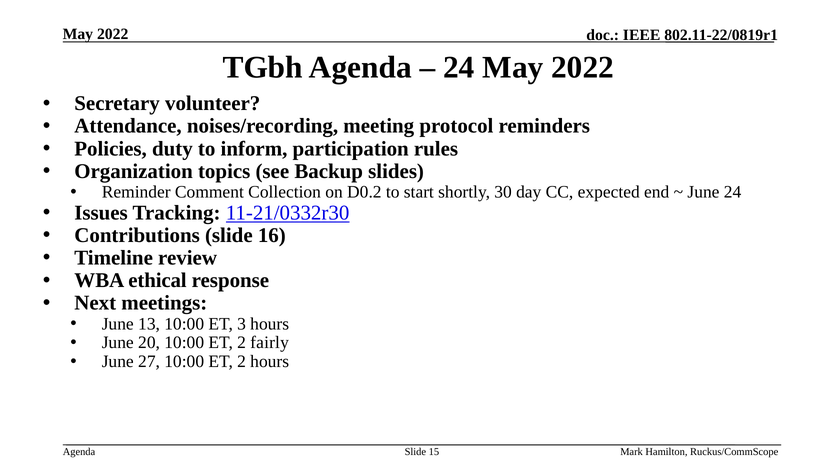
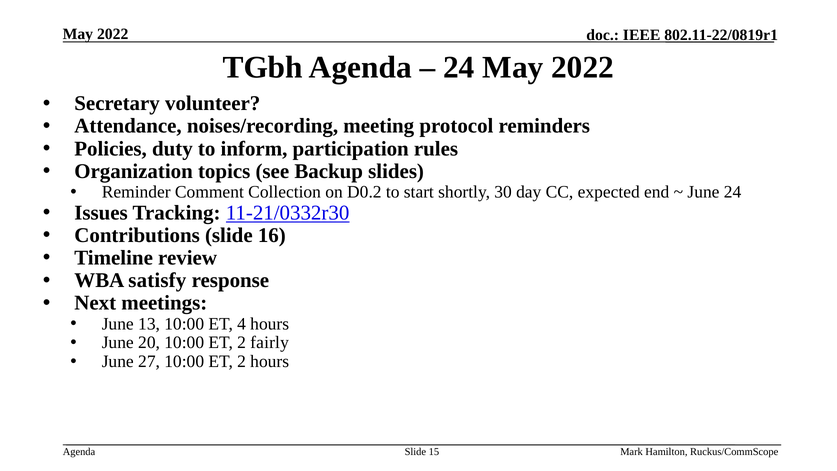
ethical: ethical -> satisfy
3: 3 -> 4
